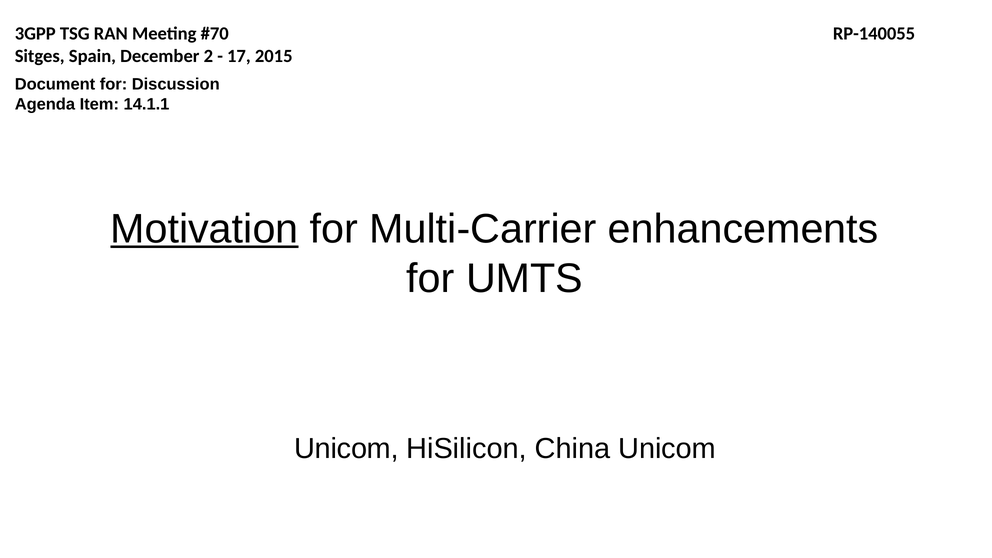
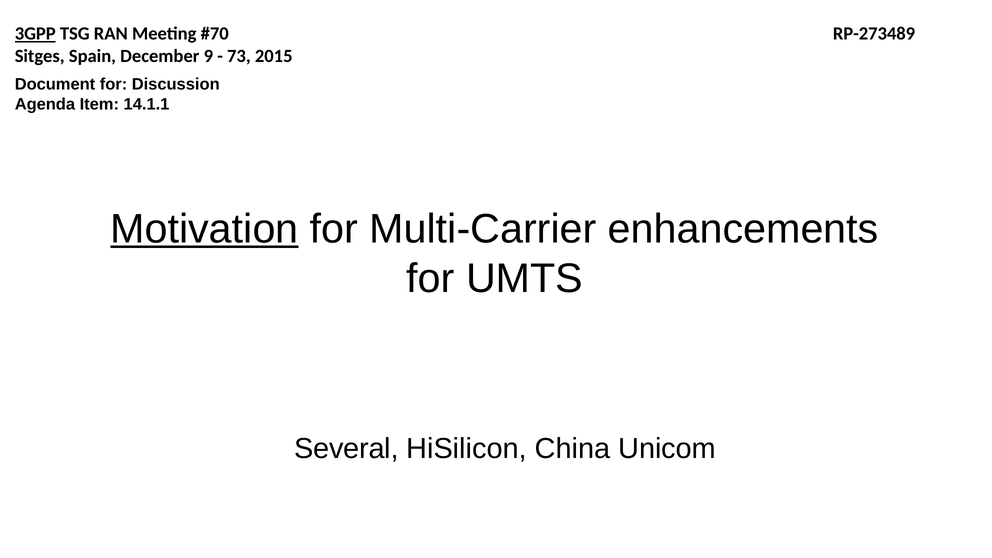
3GPP underline: none -> present
RP-140055: RP-140055 -> RP-273489
2: 2 -> 9
17: 17 -> 73
Unicom at (346, 448): Unicom -> Several
